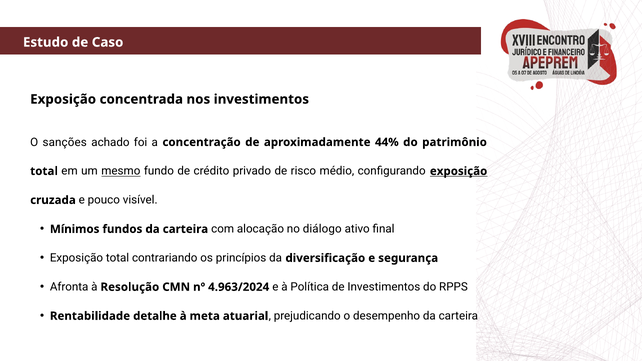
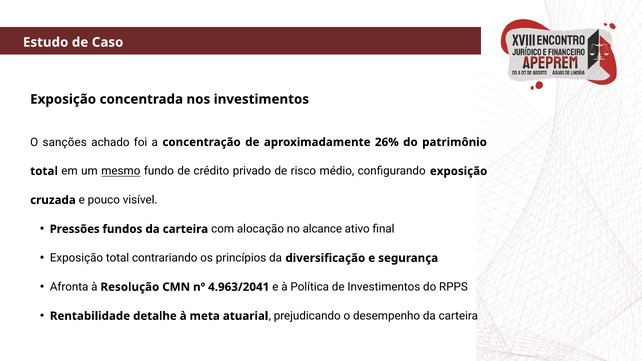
44%: 44% -> 26%
exposição at (459, 171) underline: present -> none
Mínimos: Mínimos -> Pressões
diálogo: diálogo -> alcance
4.963/2024: 4.963/2024 -> 4.963/2041
